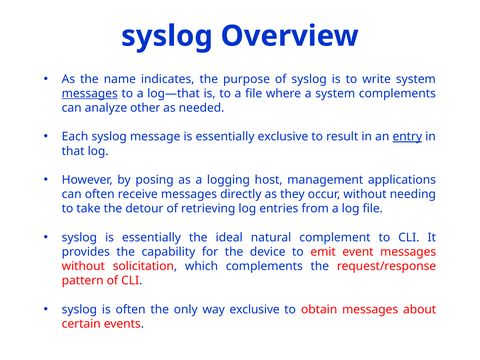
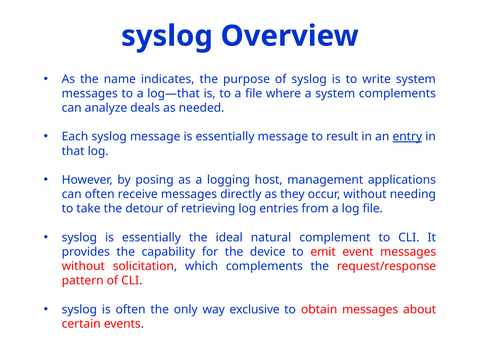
messages at (90, 93) underline: present -> none
other: other -> deals
essentially exclusive: exclusive -> message
